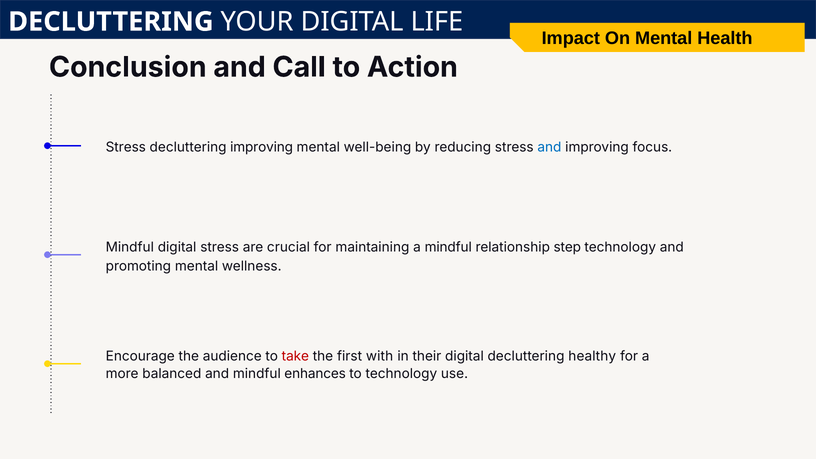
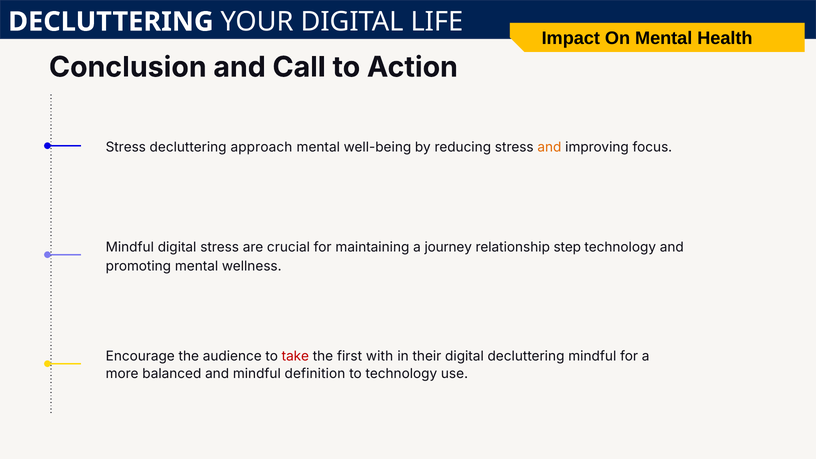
decluttering improving: improving -> approach
and at (549, 147) colour: blue -> orange
a mindful: mindful -> journey
decluttering healthy: healthy -> mindful
enhances: enhances -> definition
